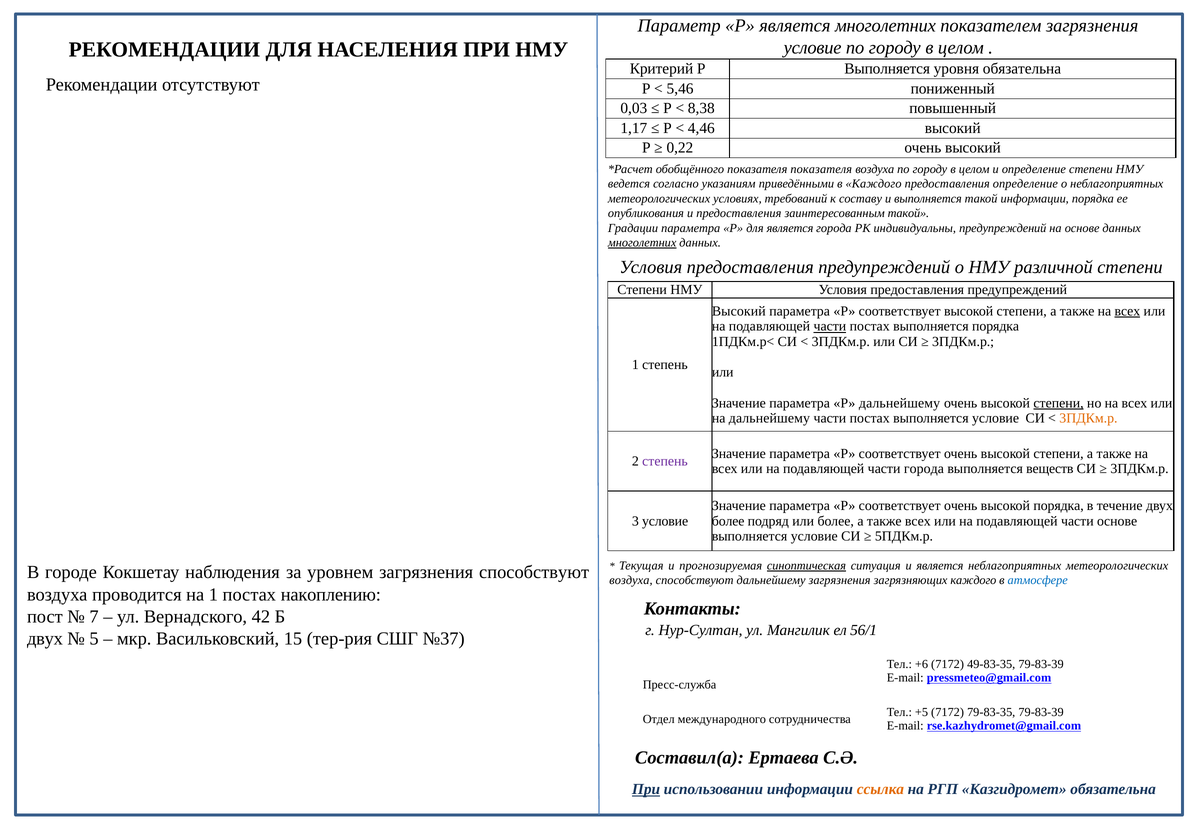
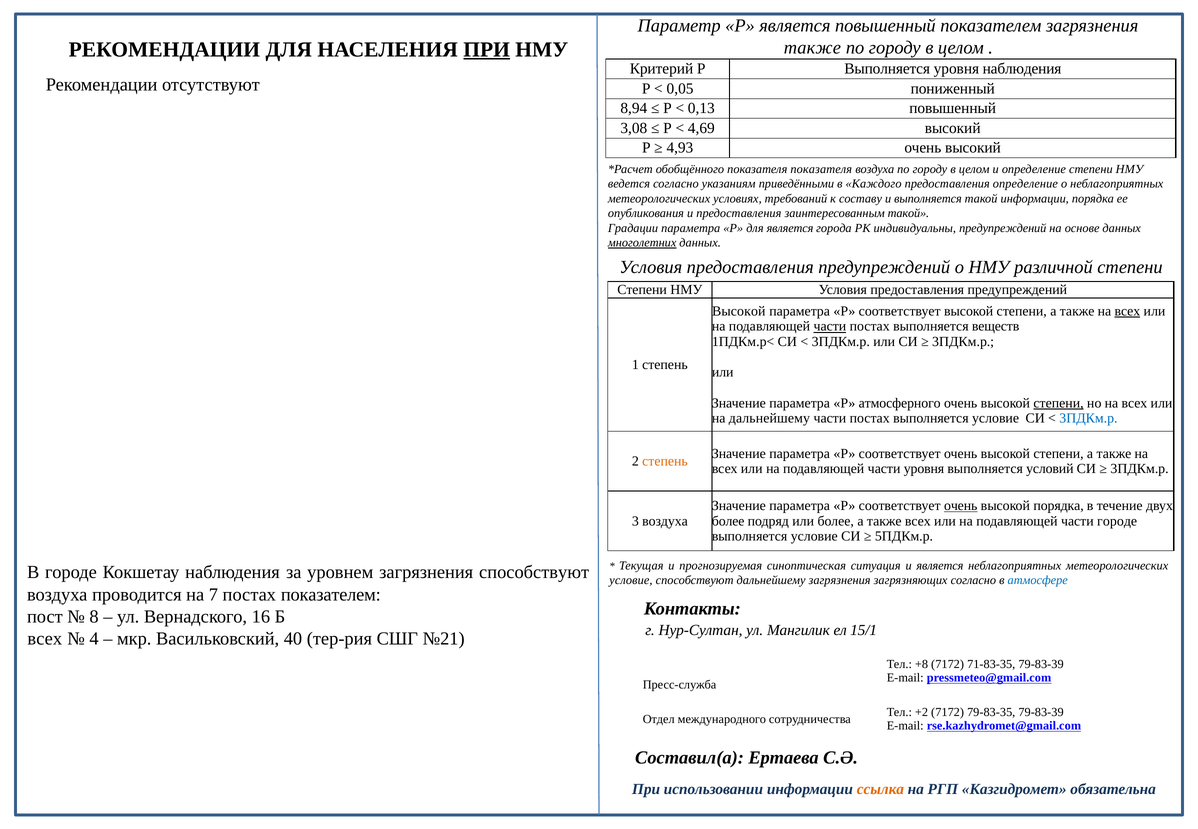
является многолетних: многолетних -> повышенный
условие at (813, 48): условие -> также
ПРИ at (487, 50) underline: none -> present
уровня обязательна: обязательна -> наблюдения
5,46: 5,46 -> 0,05
0,03: 0,03 -> 8,94
8,38: 8,38 -> 0,13
1,17: 1,17 -> 3,08
4,46: 4,46 -> 4,69
0,22: 0,22 -> 4,93
Высокий at (739, 311): Высокий -> Высокой
выполняется порядка: порядка -> веществ
Р дальнейшему: дальнейшему -> атмосферного
3ПДКм.р at (1088, 419) colour: orange -> blue
степень at (665, 461) colour: purple -> orange
части города: города -> уровня
веществ: веществ -> условий
очень at (961, 506) underline: none -> present
3 условие: условие -> воздуха
части основе: основе -> городе
синоптическая underline: present -> none
воздуха at (631, 581): воздуха -> условие
загрязняющих каждого: каждого -> согласно
на 1: 1 -> 7
постах накоплению: накоплению -> показателем
7: 7 -> 8
42: 42 -> 16
56/1: 56/1 -> 15/1
двух at (45, 639): двух -> всех
5: 5 -> 4
15: 15 -> 40
№37: №37 -> №21
+6: +6 -> +8
49-83-35: 49-83-35 -> 71-83-35
+5: +5 -> +2
При at (646, 790) underline: present -> none
